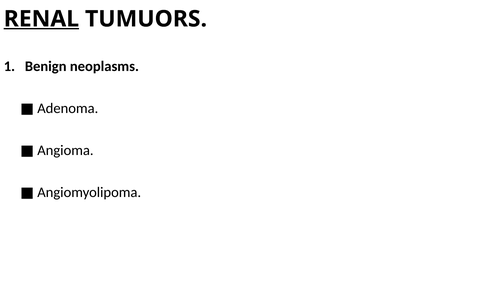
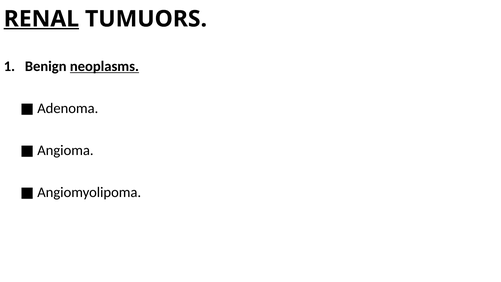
neoplasms underline: none -> present
